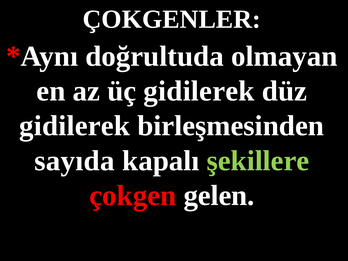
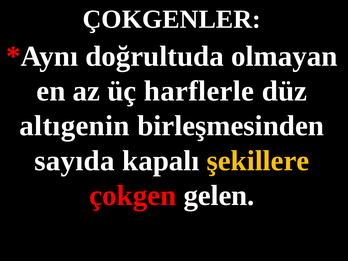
üç gidilerek: gidilerek -> harflerle
gidilerek at (75, 126): gidilerek -> altıgenin
şekillere colour: light green -> yellow
